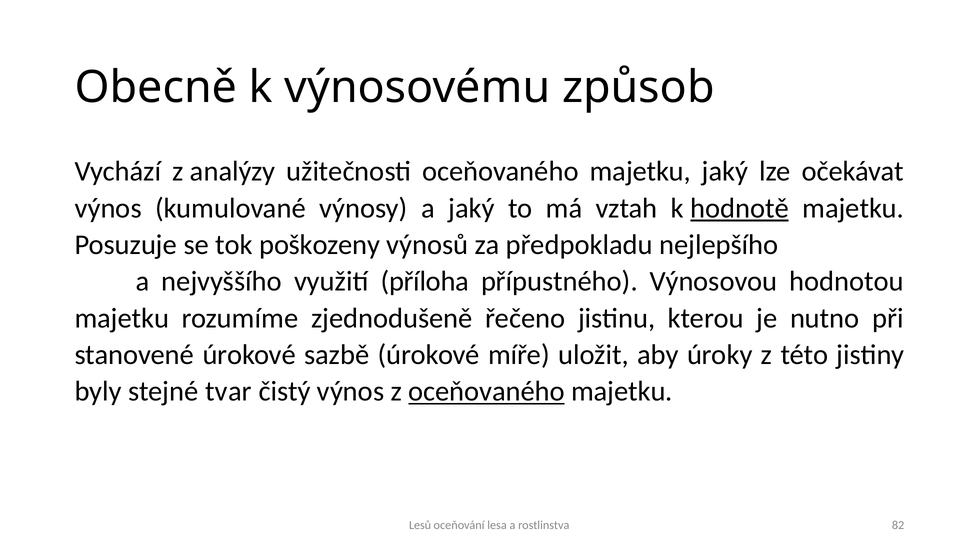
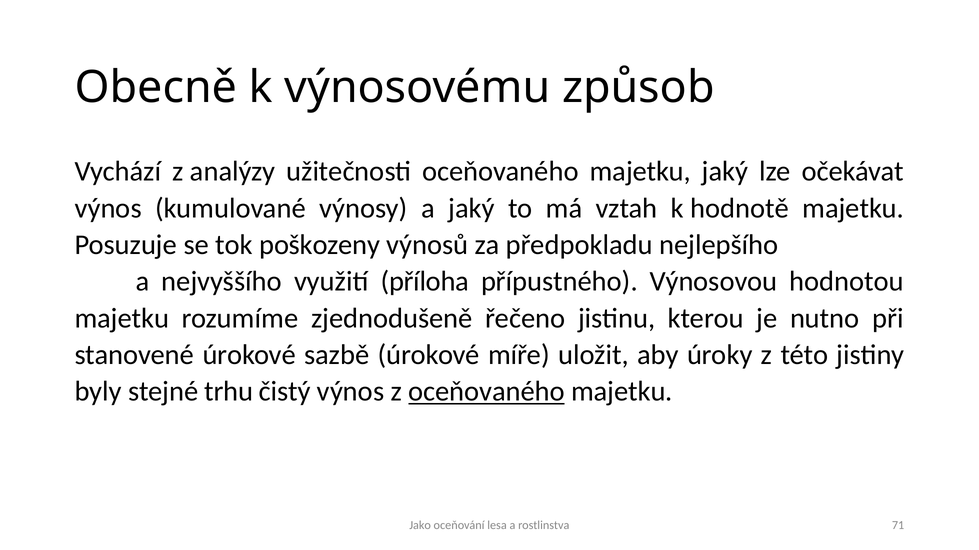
hodnotě underline: present -> none
tvar: tvar -> trhu
Lesů: Lesů -> Jako
82: 82 -> 71
